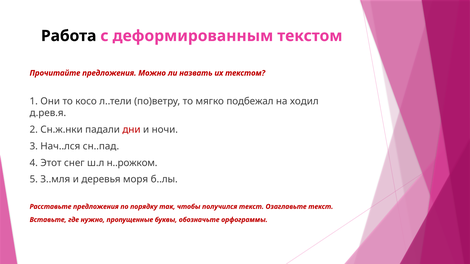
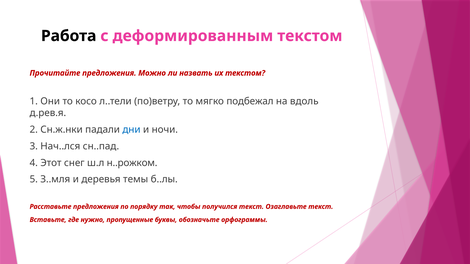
ходил: ходил -> вдоль
дни colour: red -> blue
моря: моря -> темы
